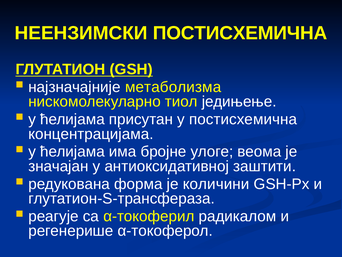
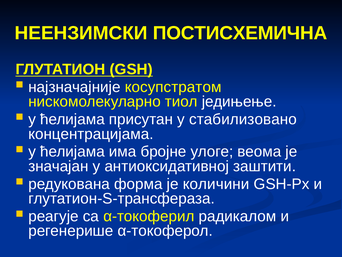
метаболизма: метаболизма -> косупстратом
у постисхемична: постисхемична -> стабилизовано
